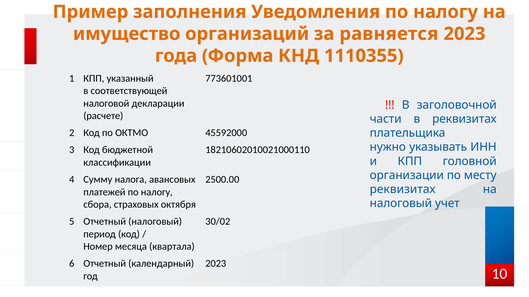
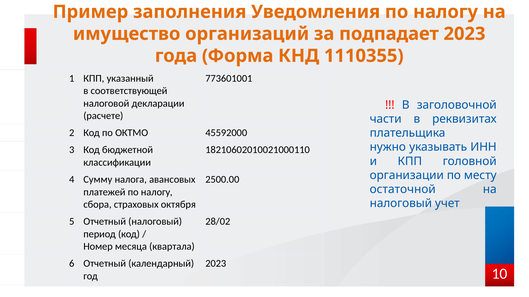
равняется: равняется -> подпадает
реквизитах at (403, 190): реквизитах -> остаточной
30/02: 30/02 -> 28/02
